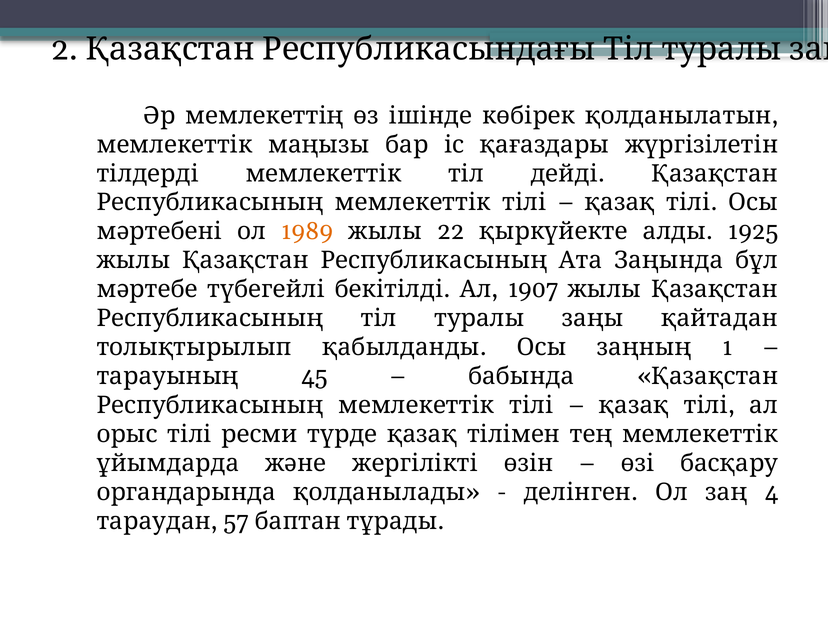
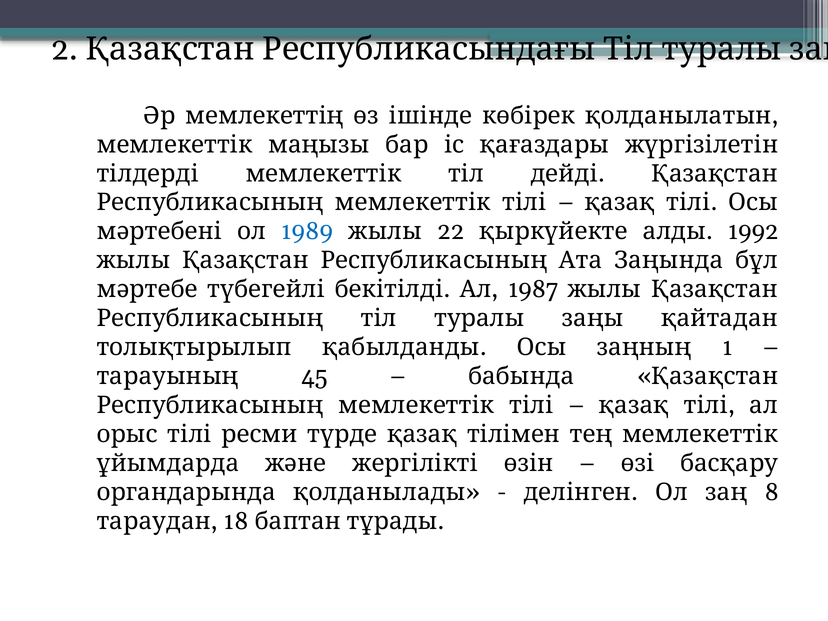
1989 colour: orange -> blue
1925: 1925 -> 1992
1907: 1907 -> 1987
4: 4 -> 8
57: 57 -> 18
